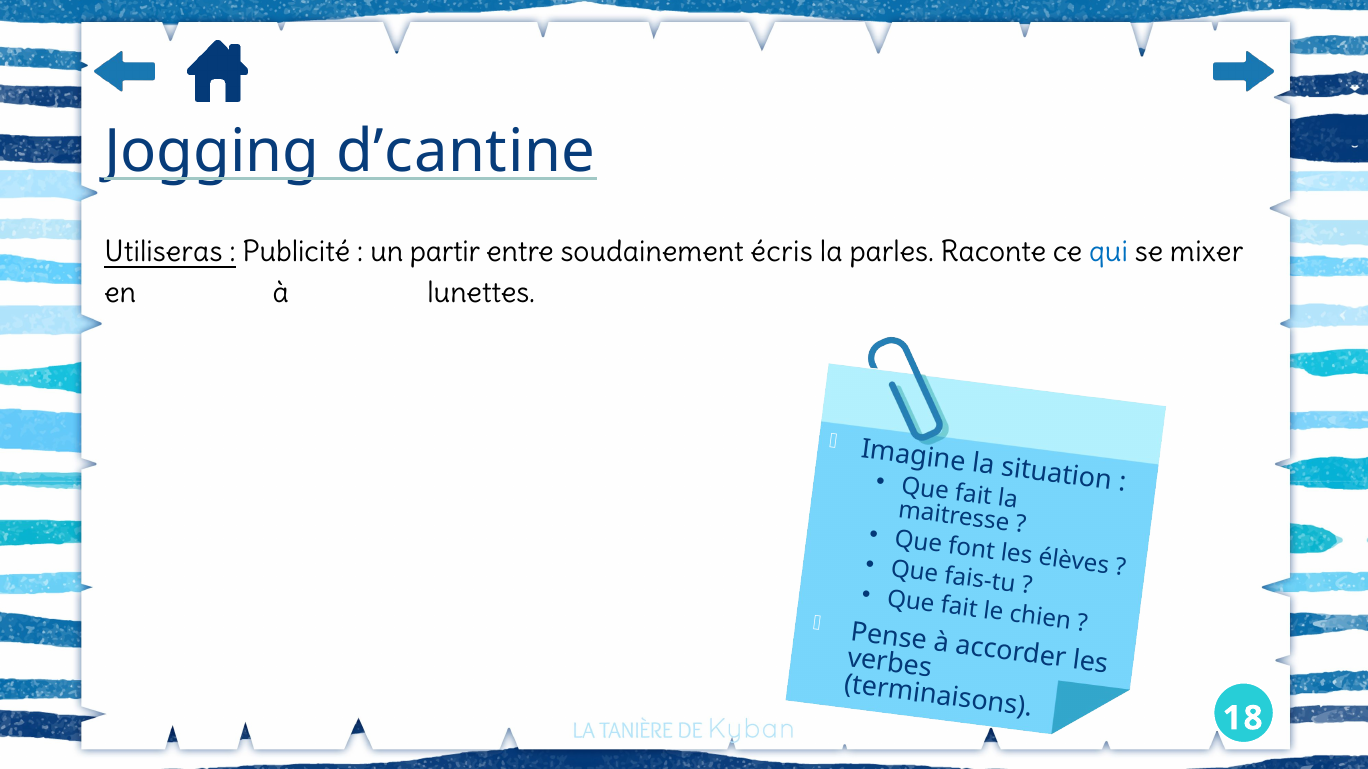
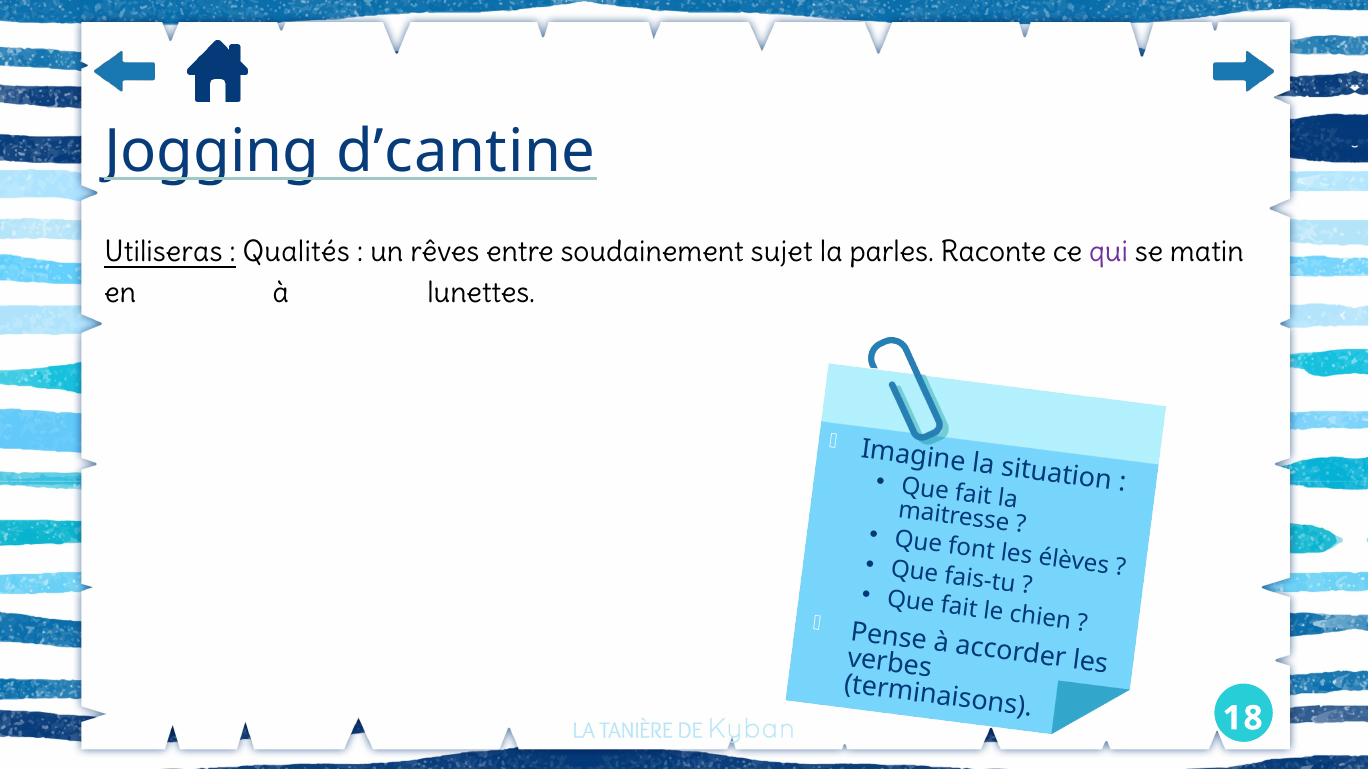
Publicité: Publicité -> Qualités
partir: partir -> rêves
écris: écris -> sujet
qui colour: blue -> purple
mixer: mixer -> matin
